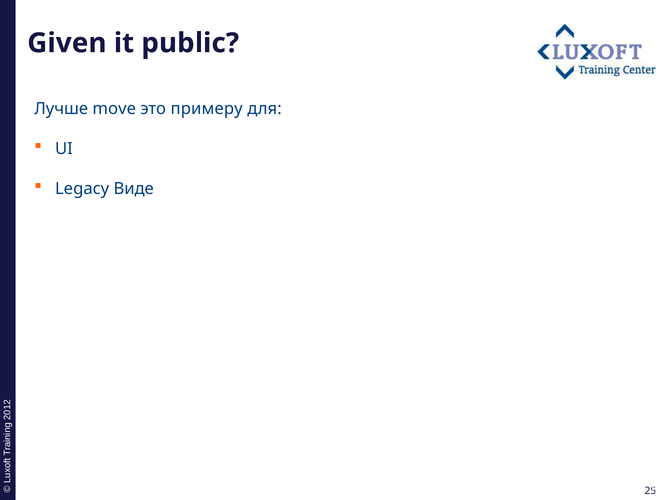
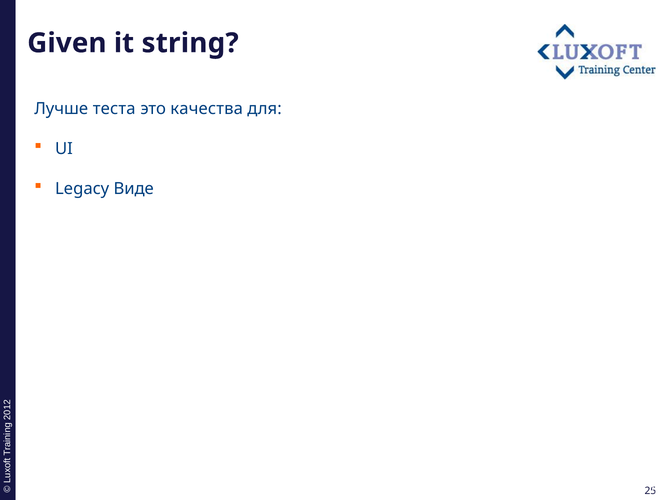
public: public -> string
move: move -> теста
примеру: примеру -> качества
